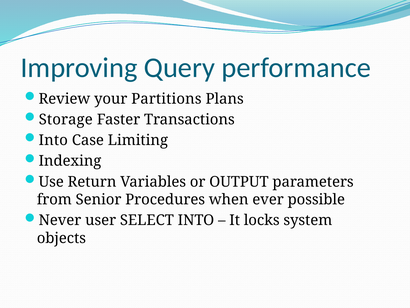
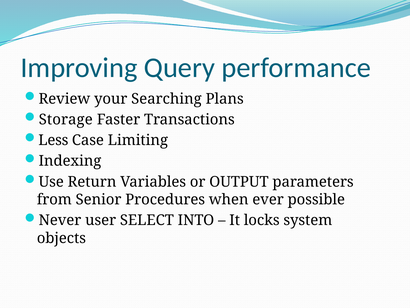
Partitions: Partitions -> Searching
Into at (53, 140): Into -> Less
